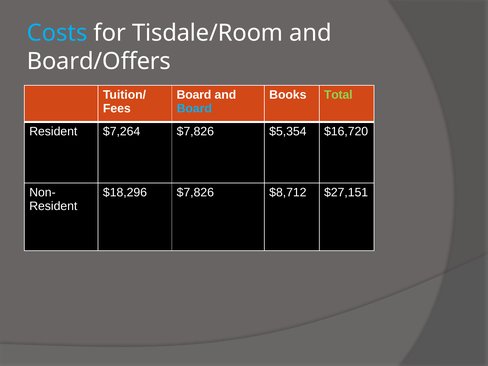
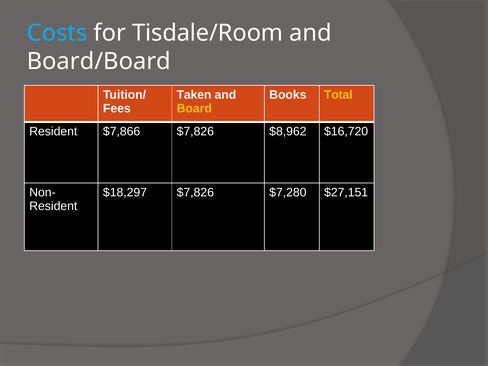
Board/Offers: Board/Offers -> Board/Board
Board at (194, 95): Board -> Taken
Total colour: light green -> yellow
Board at (194, 109) colour: light blue -> yellow
$7,264: $7,264 -> $7,866
$5,354: $5,354 -> $8,962
$18,296: $18,296 -> $18,297
$8,712: $8,712 -> $7,280
